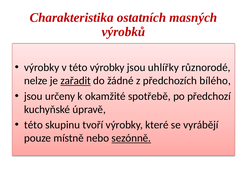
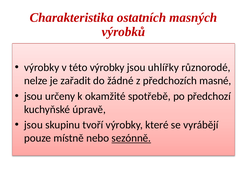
zařadit underline: present -> none
bílého: bílého -> masné
této at (33, 124): této -> jsou
